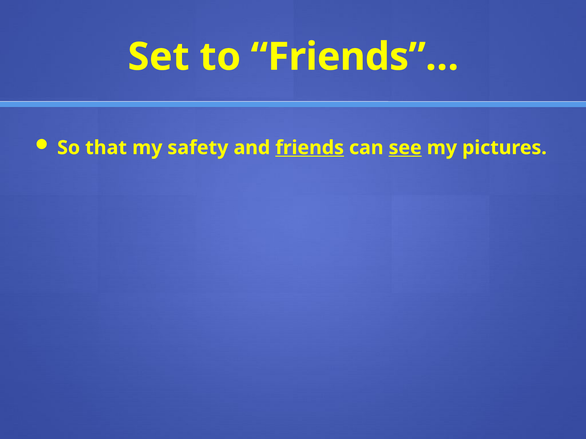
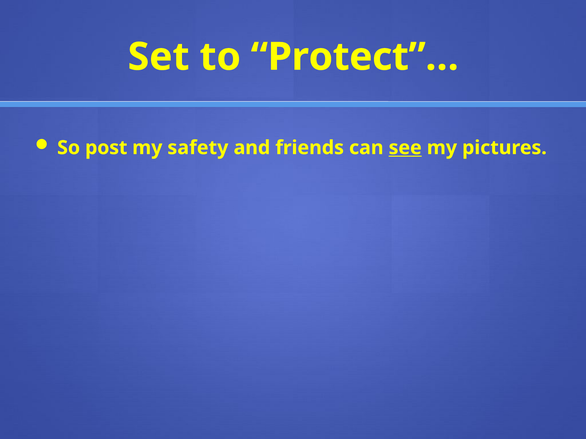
Friends”…: Friends”… -> Protect”…
that: that -> post
friends underline: present -> none
